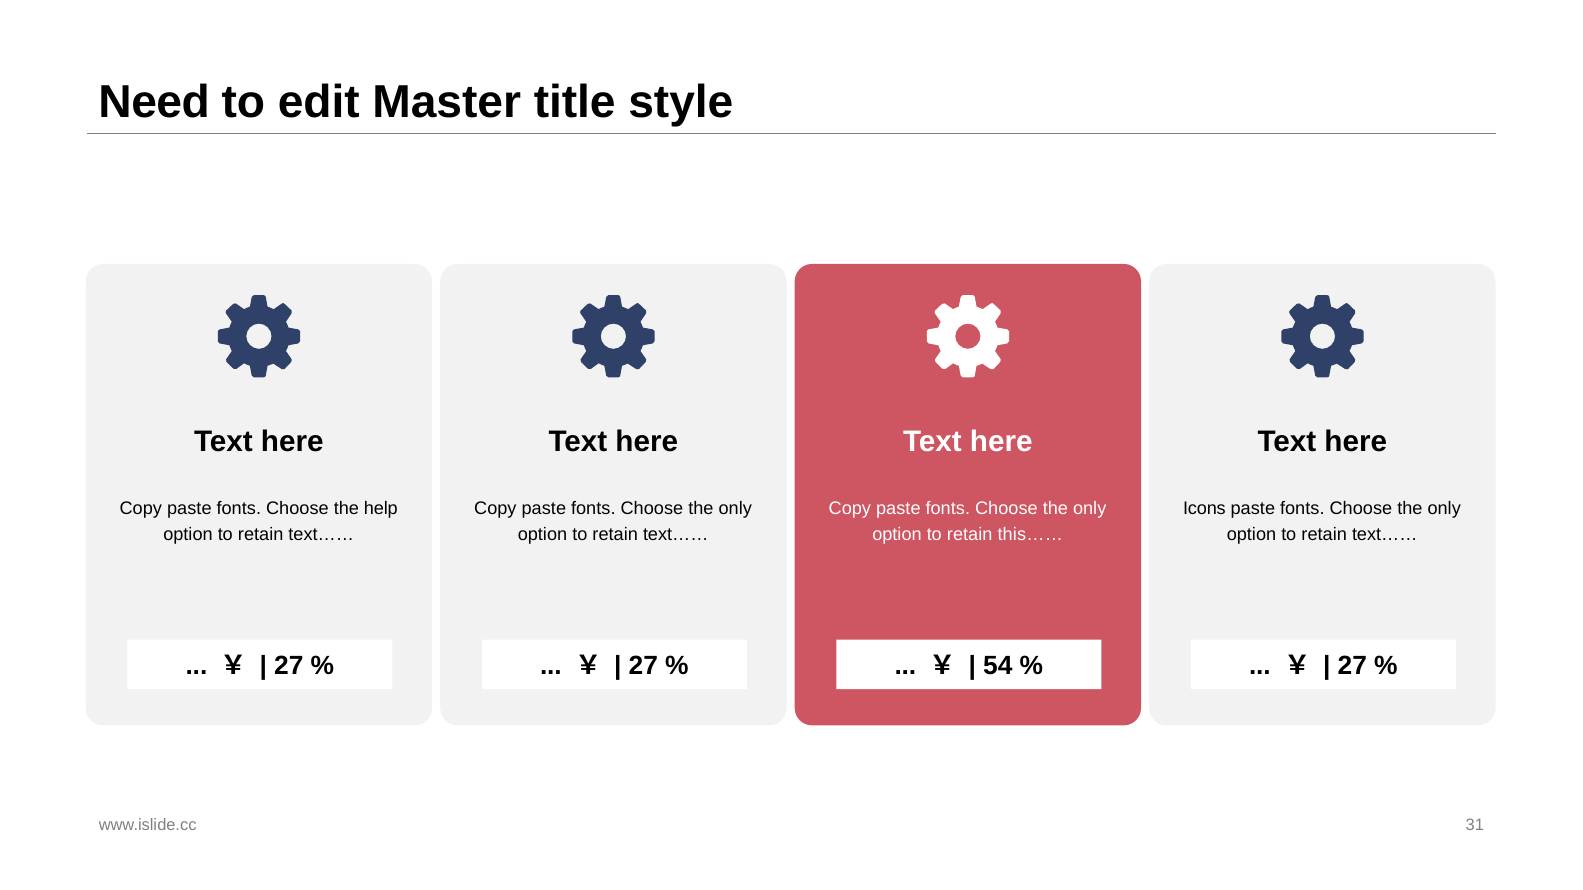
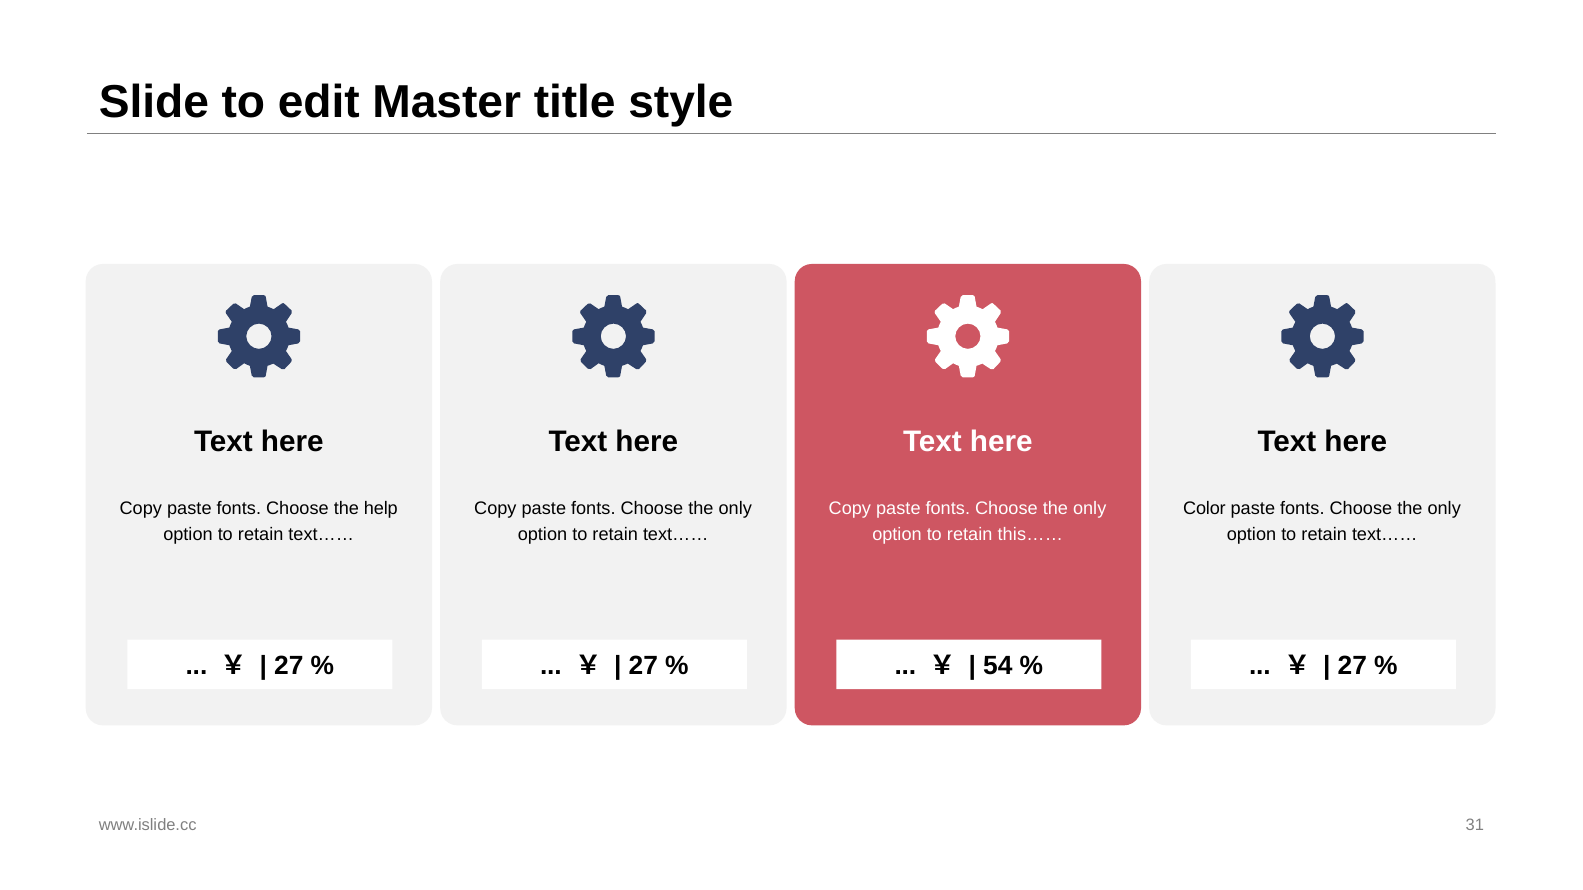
Need: Need -> Slide
Icons: Icons -> Color
